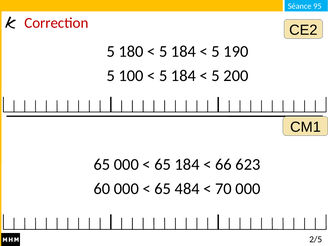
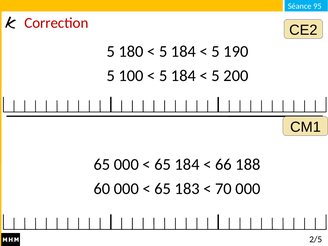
623: 623 -> 188
484: 484 -> 183
